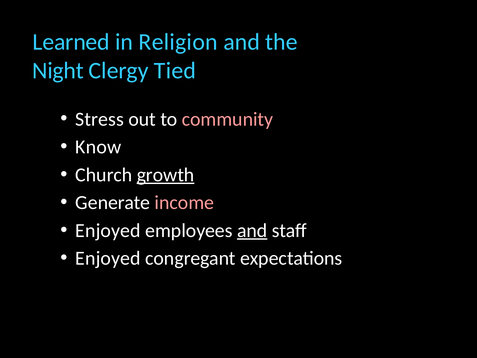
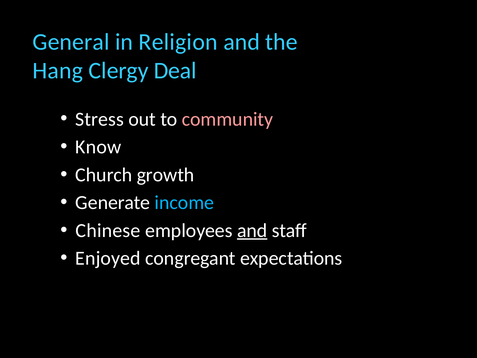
Learned: Learned -> General
Night: Night -> Hang
Tied: Tied -> Deal
growth underline: present -> none
income colour: pink -> light blue
Enjoyed at (108, 230): Enjoyed -> Chinese
